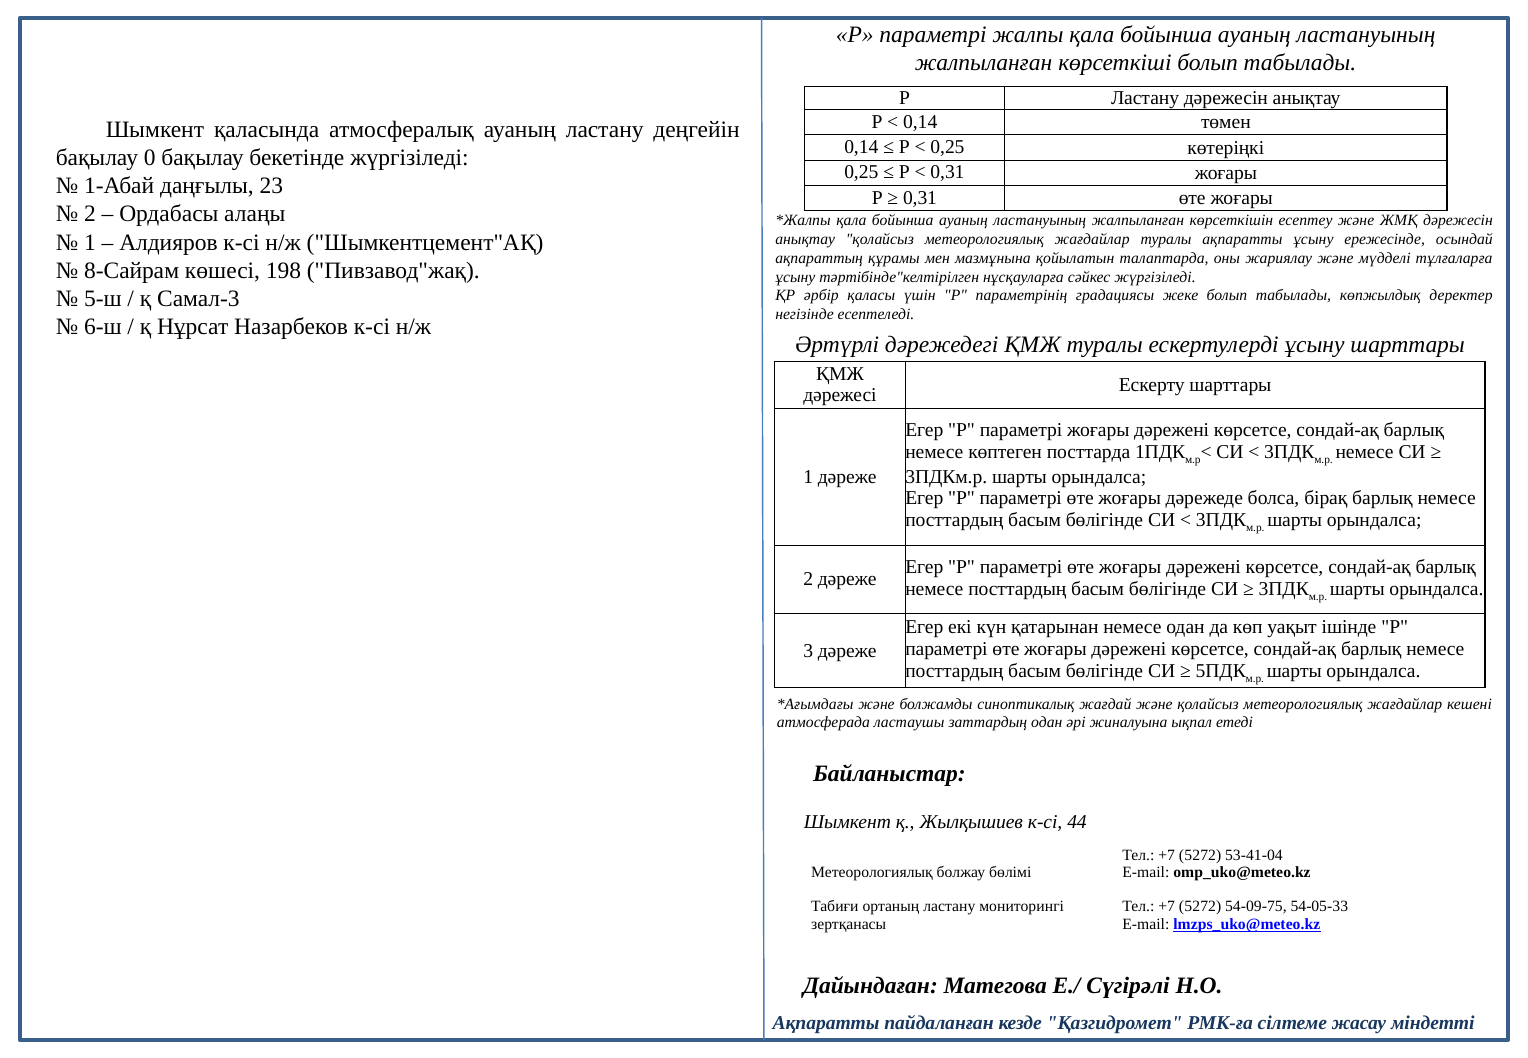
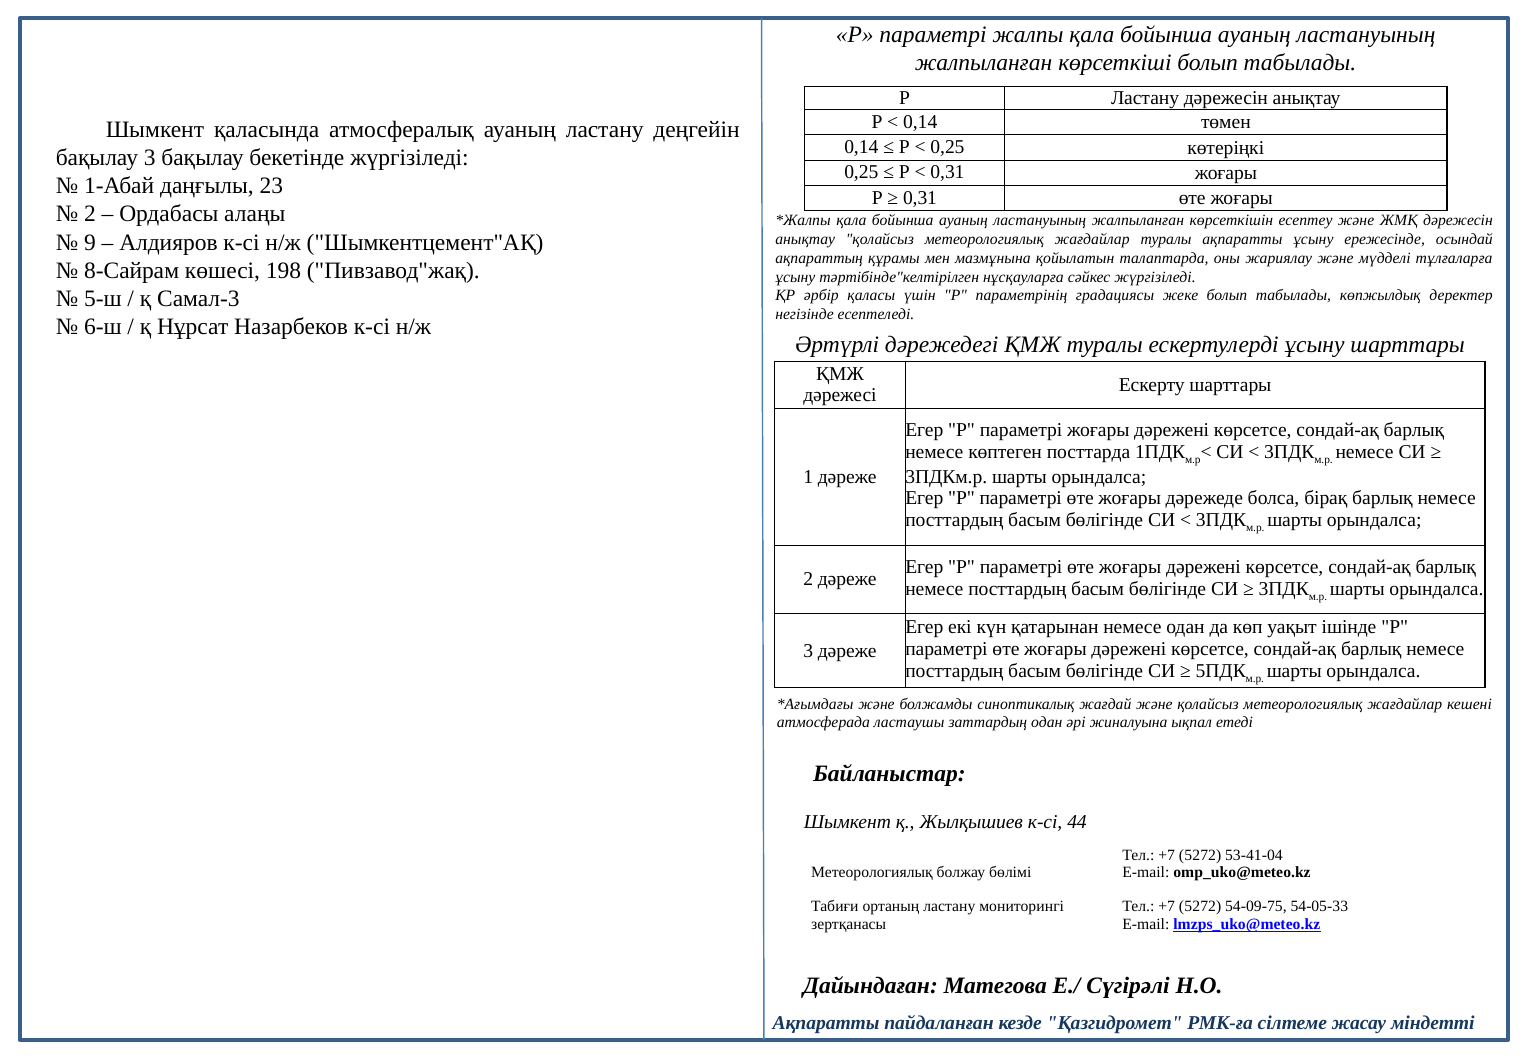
бақылау 0: 0 -> 3
1 at (90, 242): 1 -> 9
